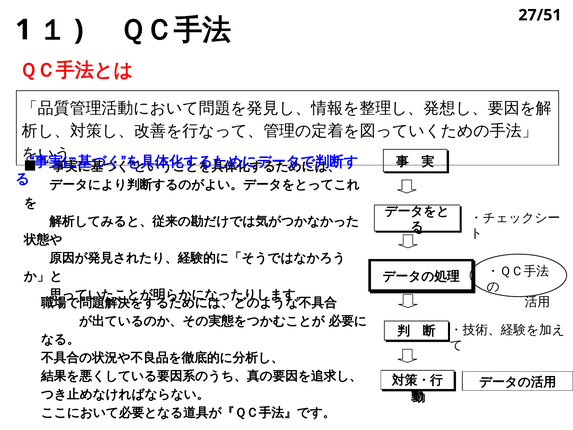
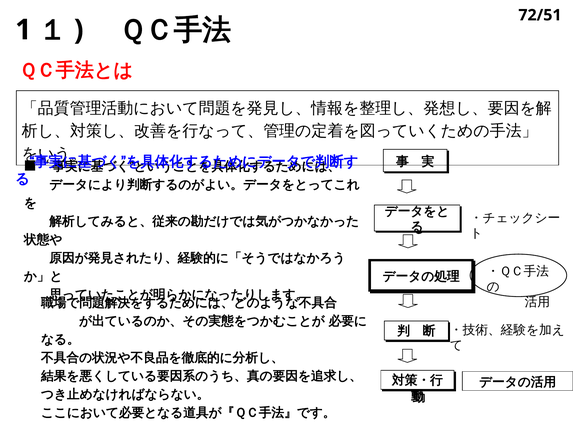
27/51: 27/51 -> 72/51
